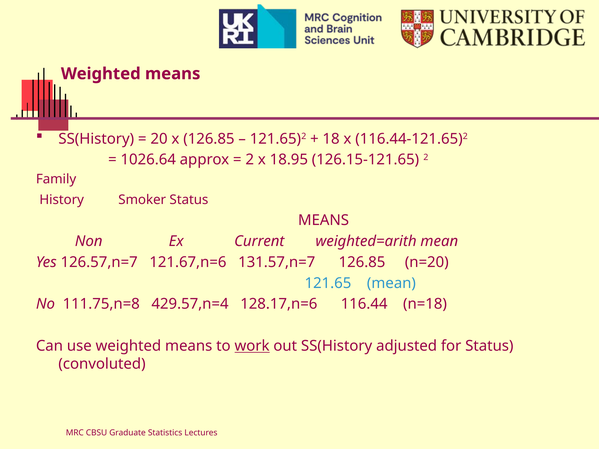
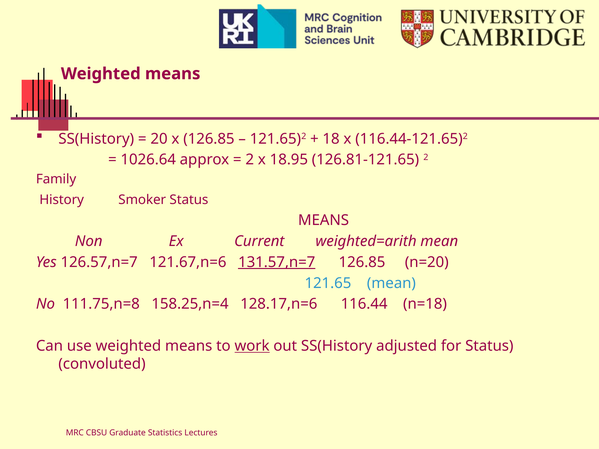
126.15-121.65: 126.15-121.65 -> 126.81-121.65
131.57,n=7 underline: none -> present
429.57,n=4: 429.57,n=4 -> 158.25,n=4
